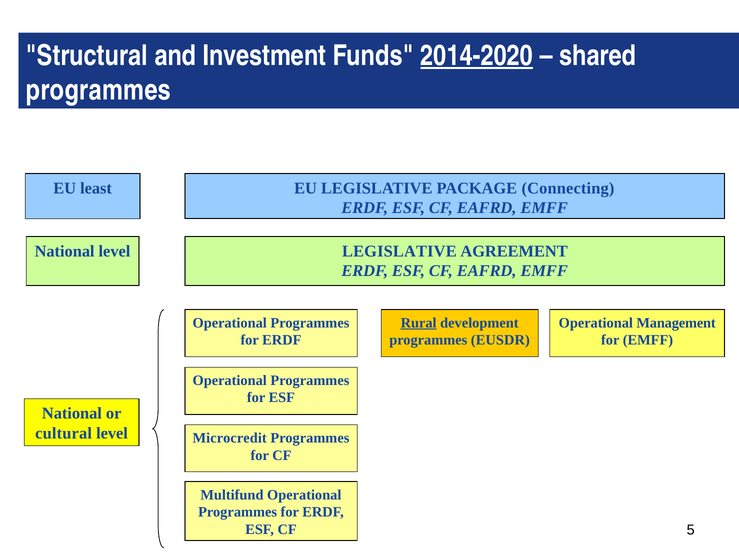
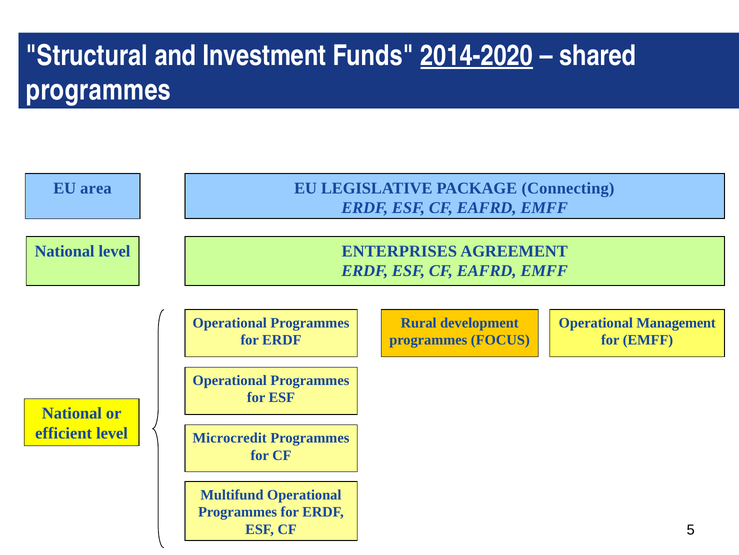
least: least -> area
LEGISLATIVE at (399, 251): LEGISLATIVE -> ENTERPRISES
Rural underline: present -> none
EUSDR: EUSDR -> FOCUS
cultural: cultural -> efficient
